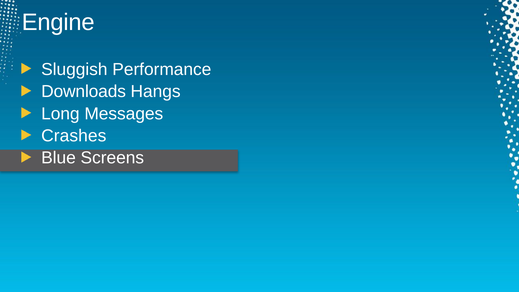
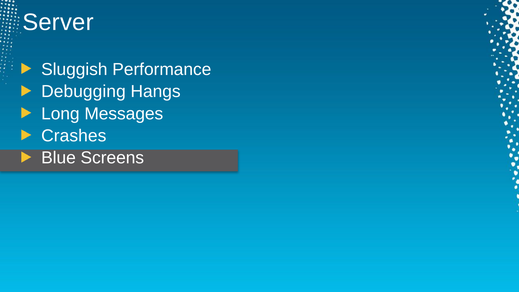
Engine: Engine -> Server
Downloads: Downloads -> Debugging
